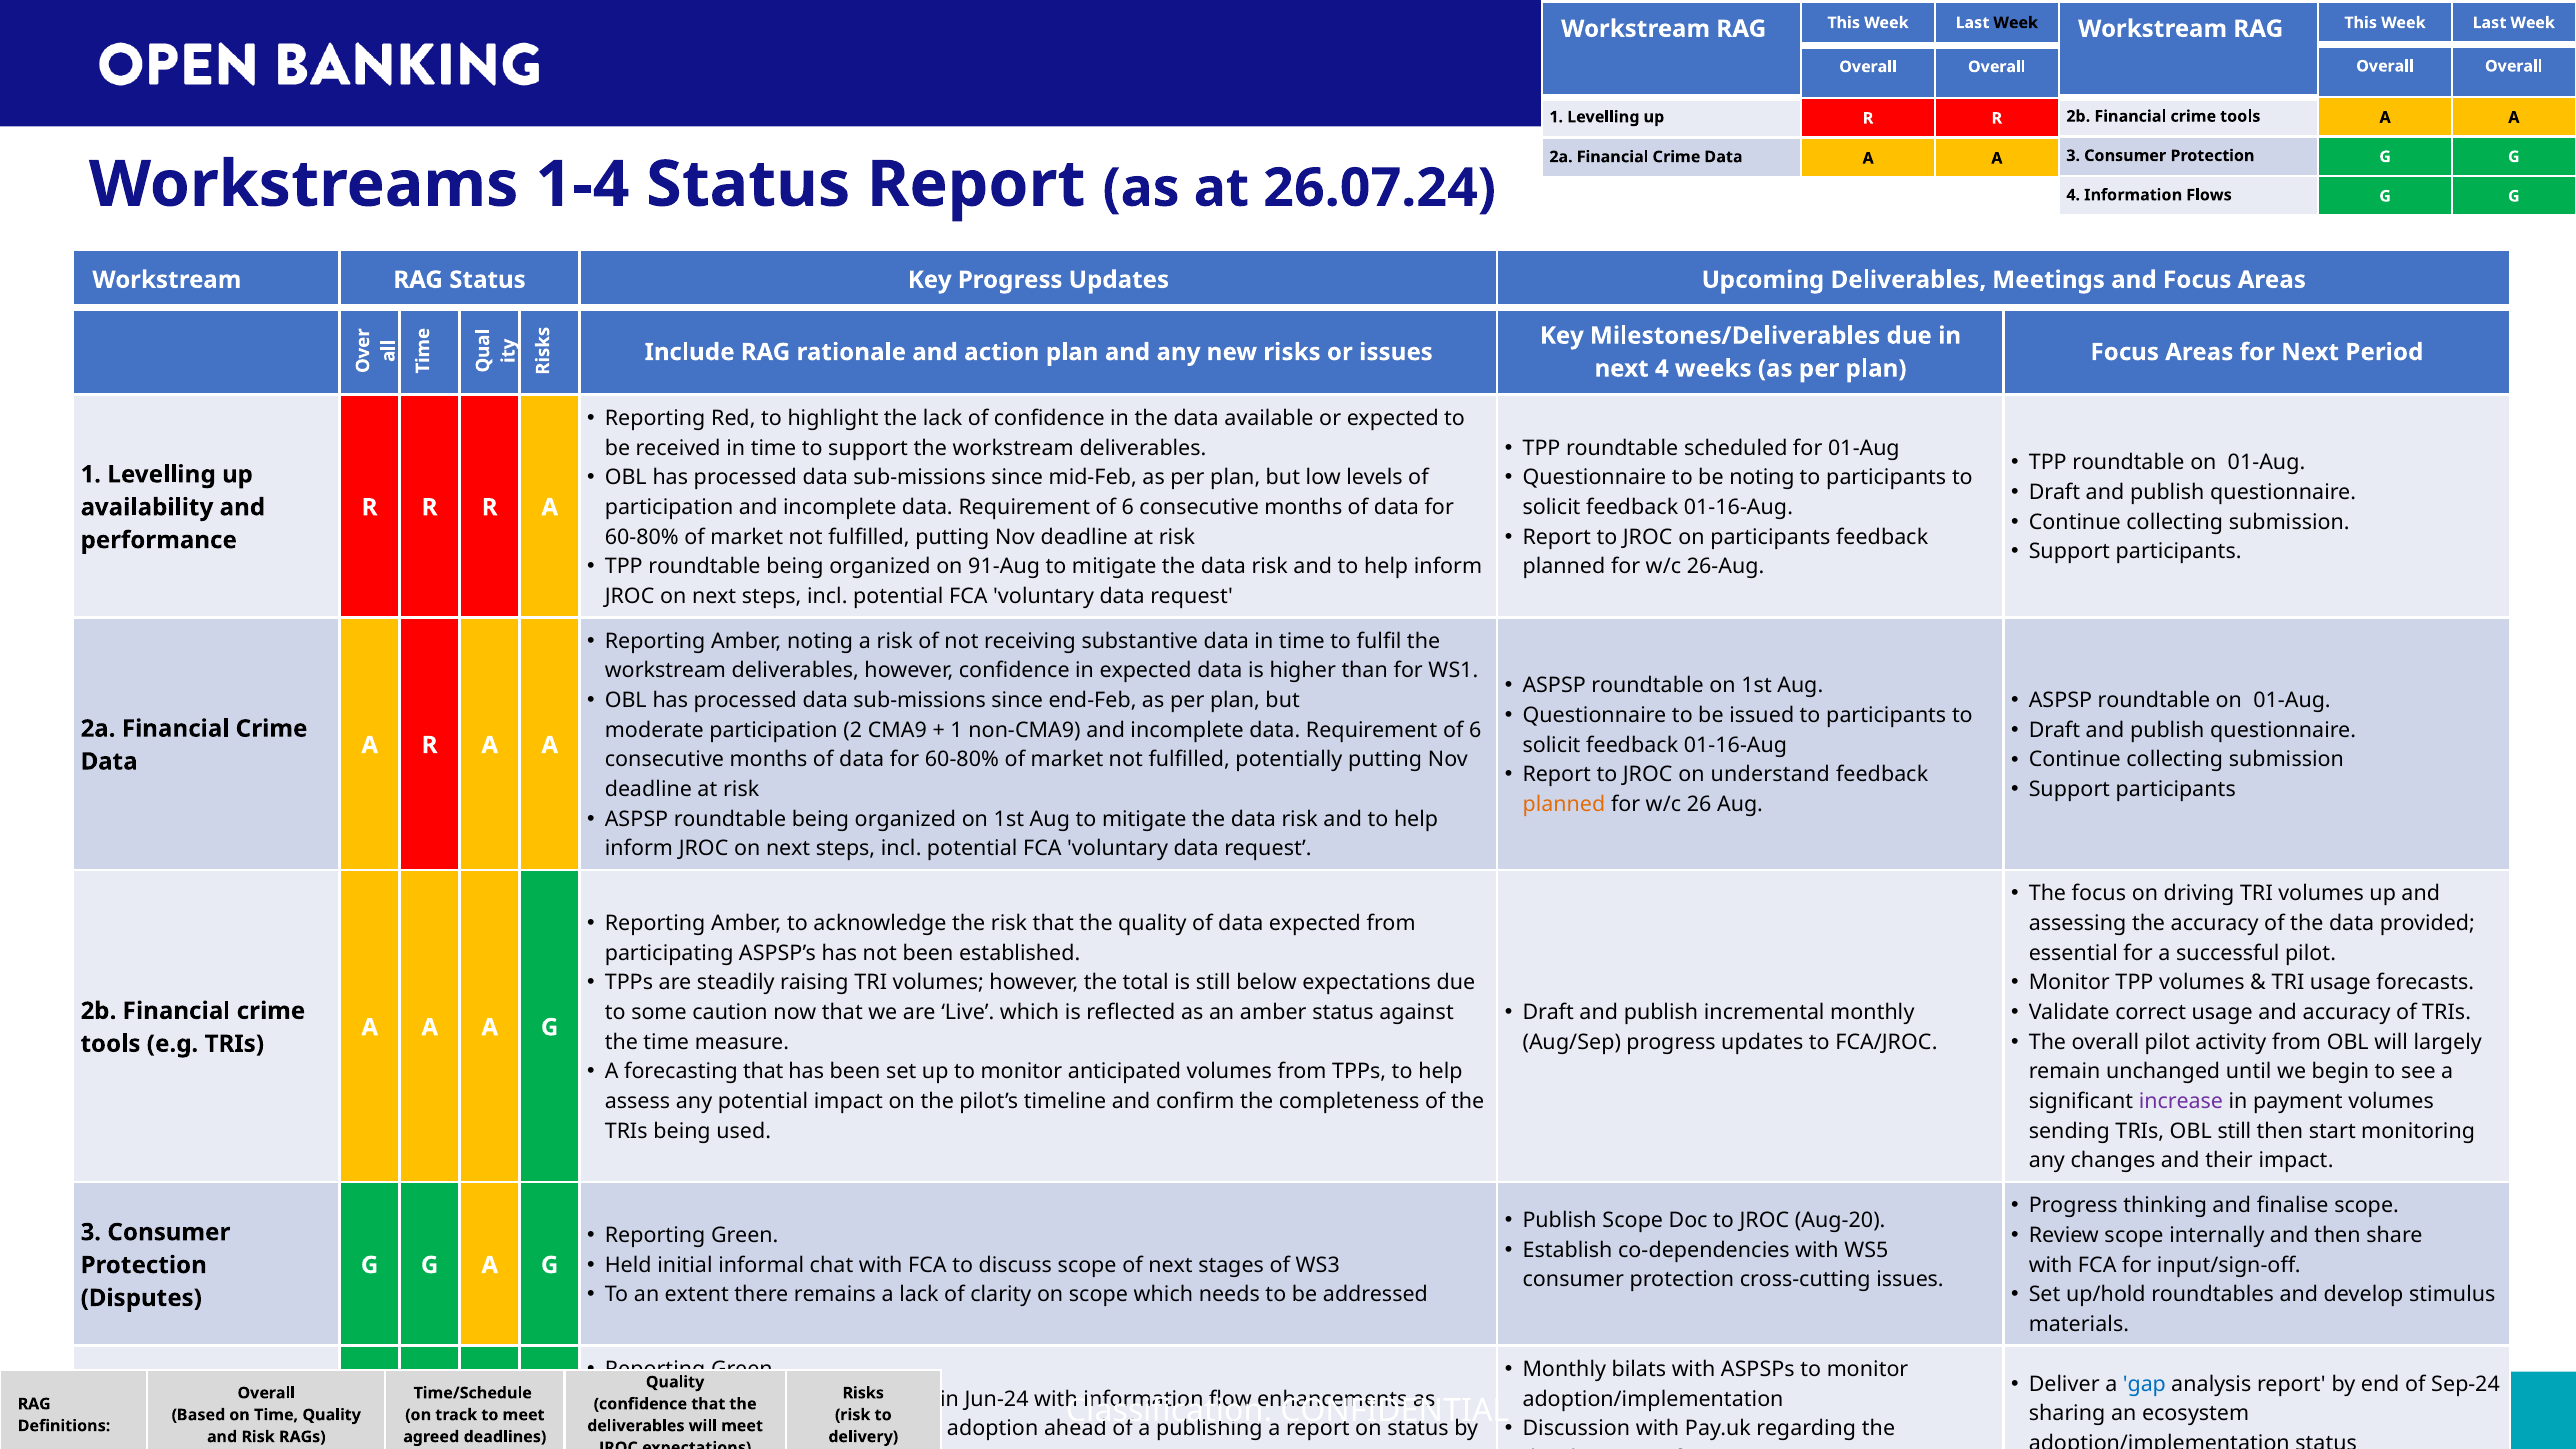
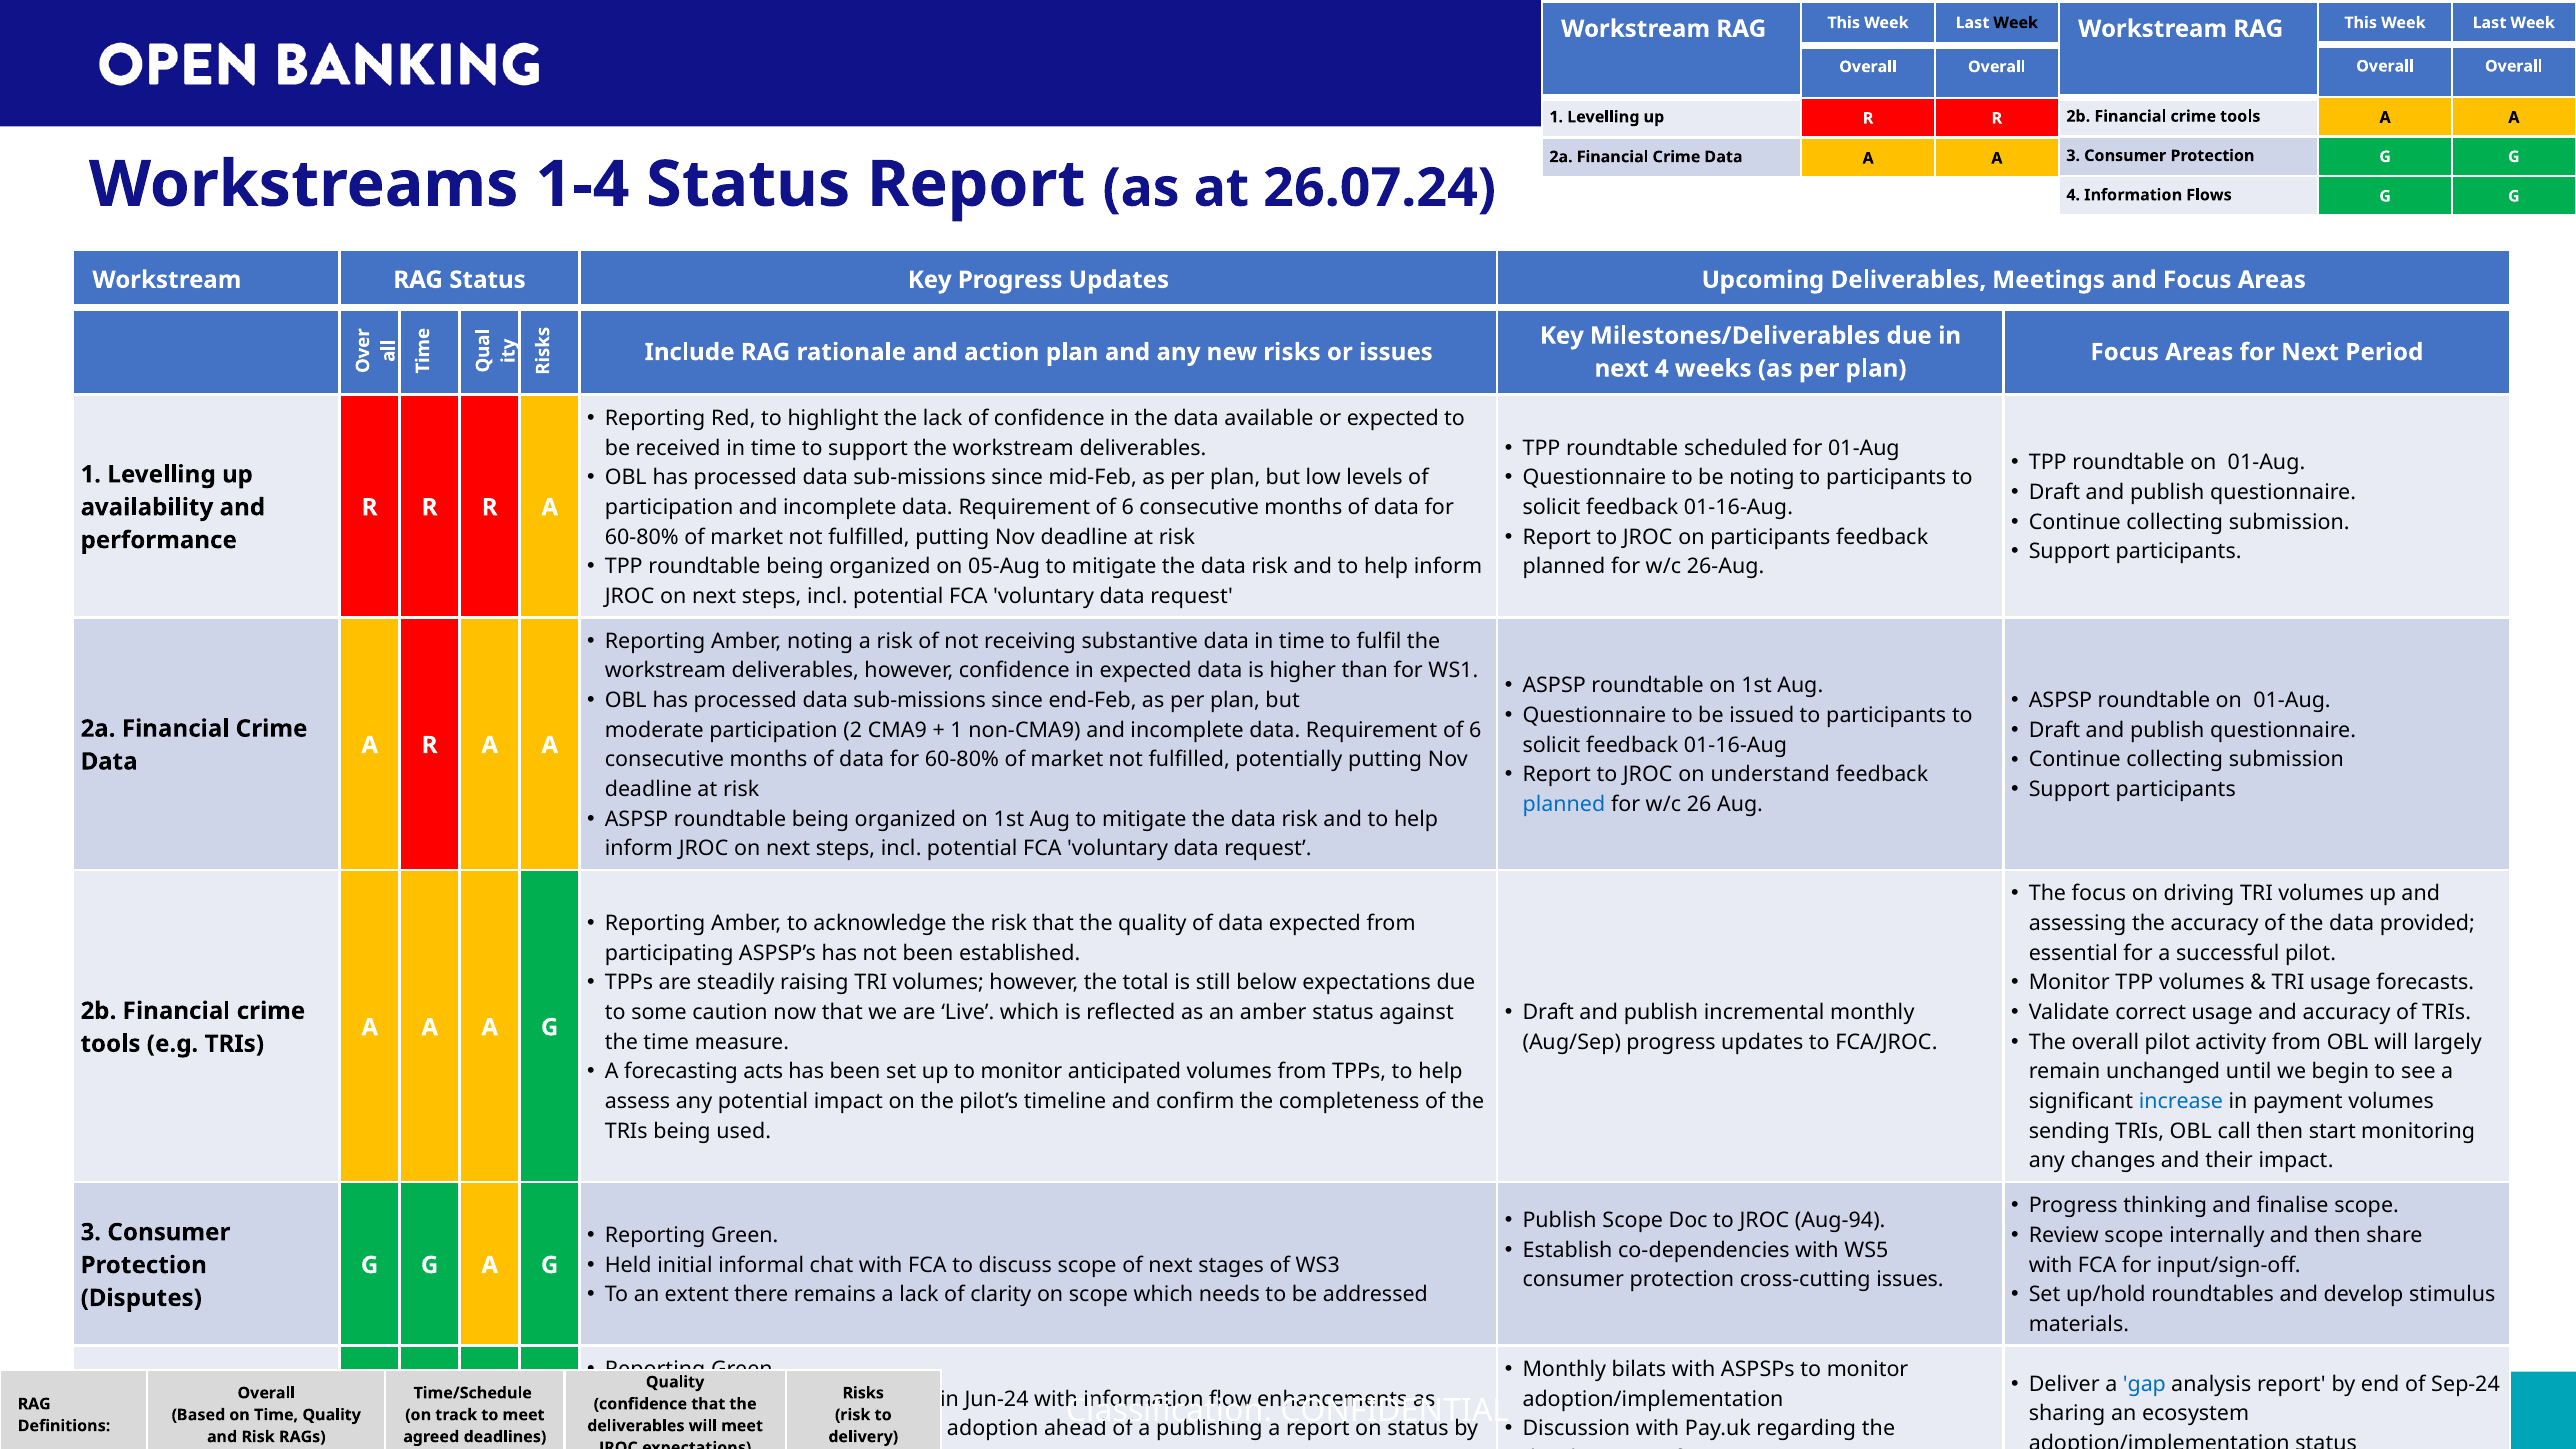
91-Aug: 91-Aug -> 05-Aug
planned at (1564, 804) colour: orange -> blue
forecasting that: that -> acts
increase colour: purple -> blue
OBL still: still -> call
Aug-20: Aug-20 -> Aug-94
